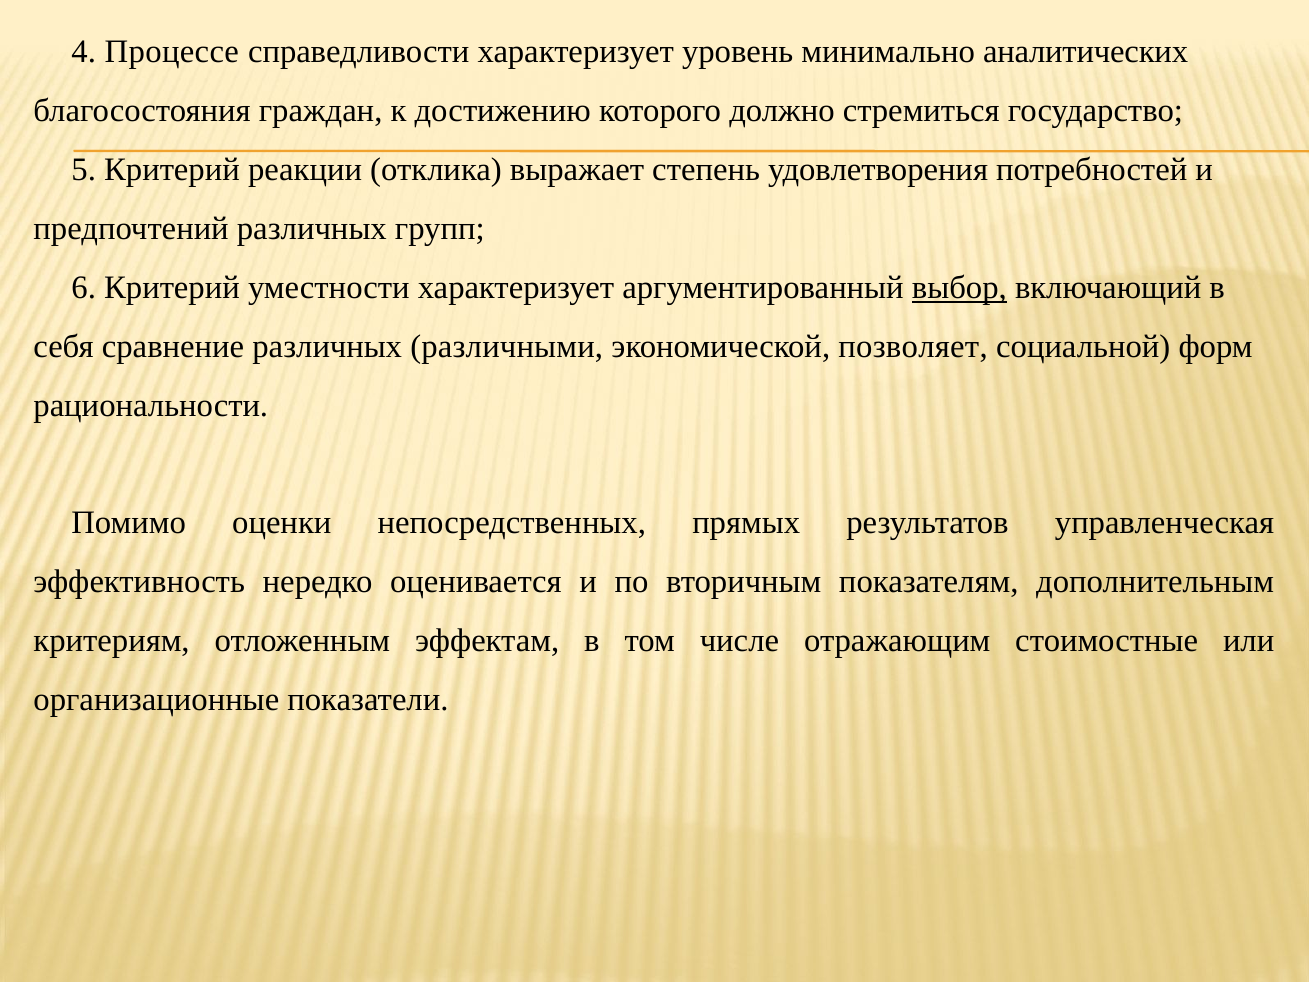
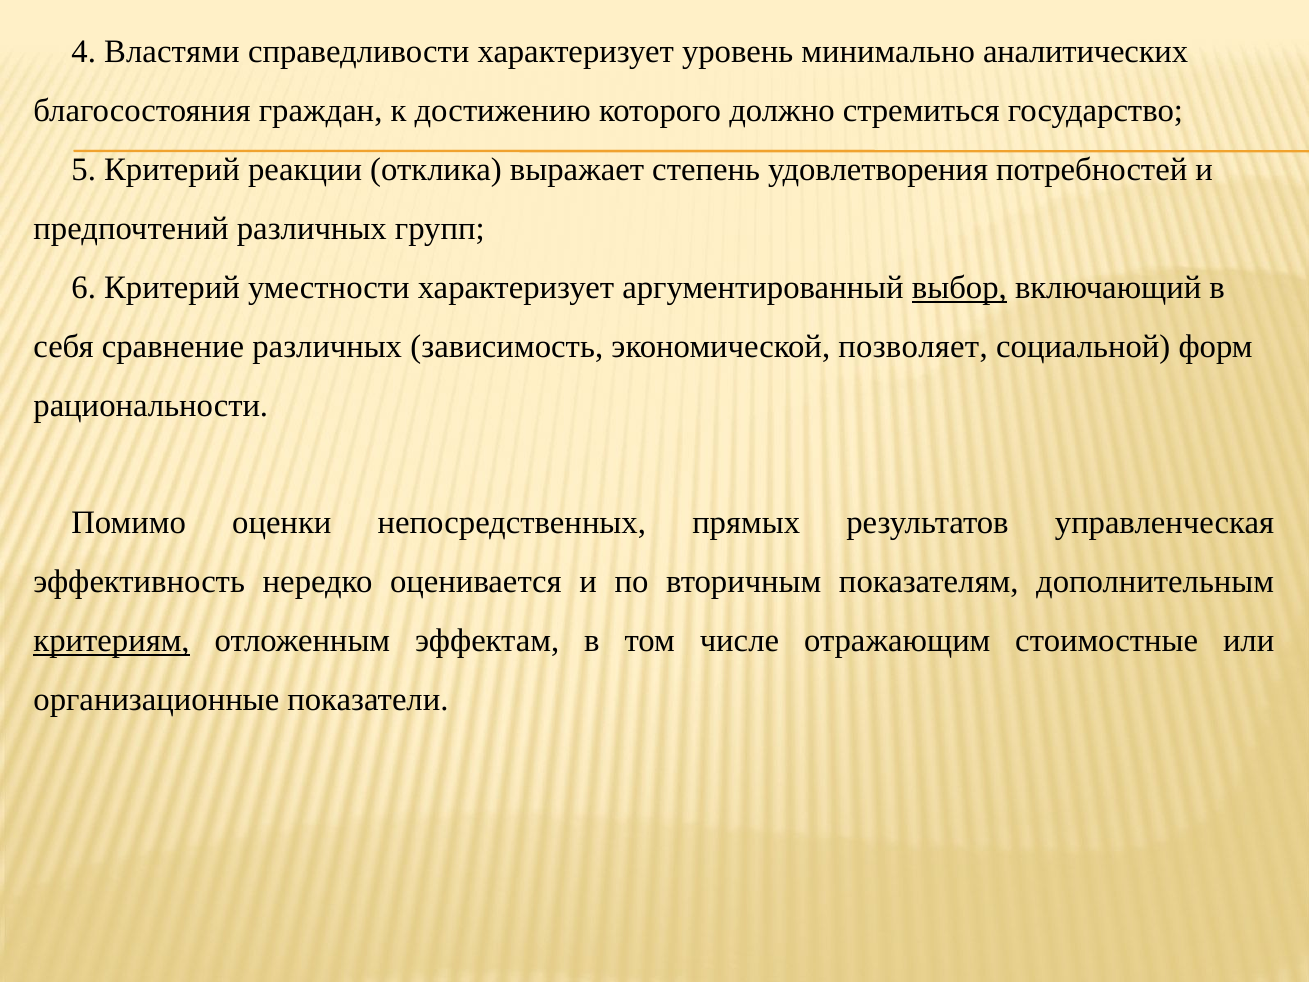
Процессе: Процессе -> Властями
различными: различными -> зависимость
критериям underline: none -> present
